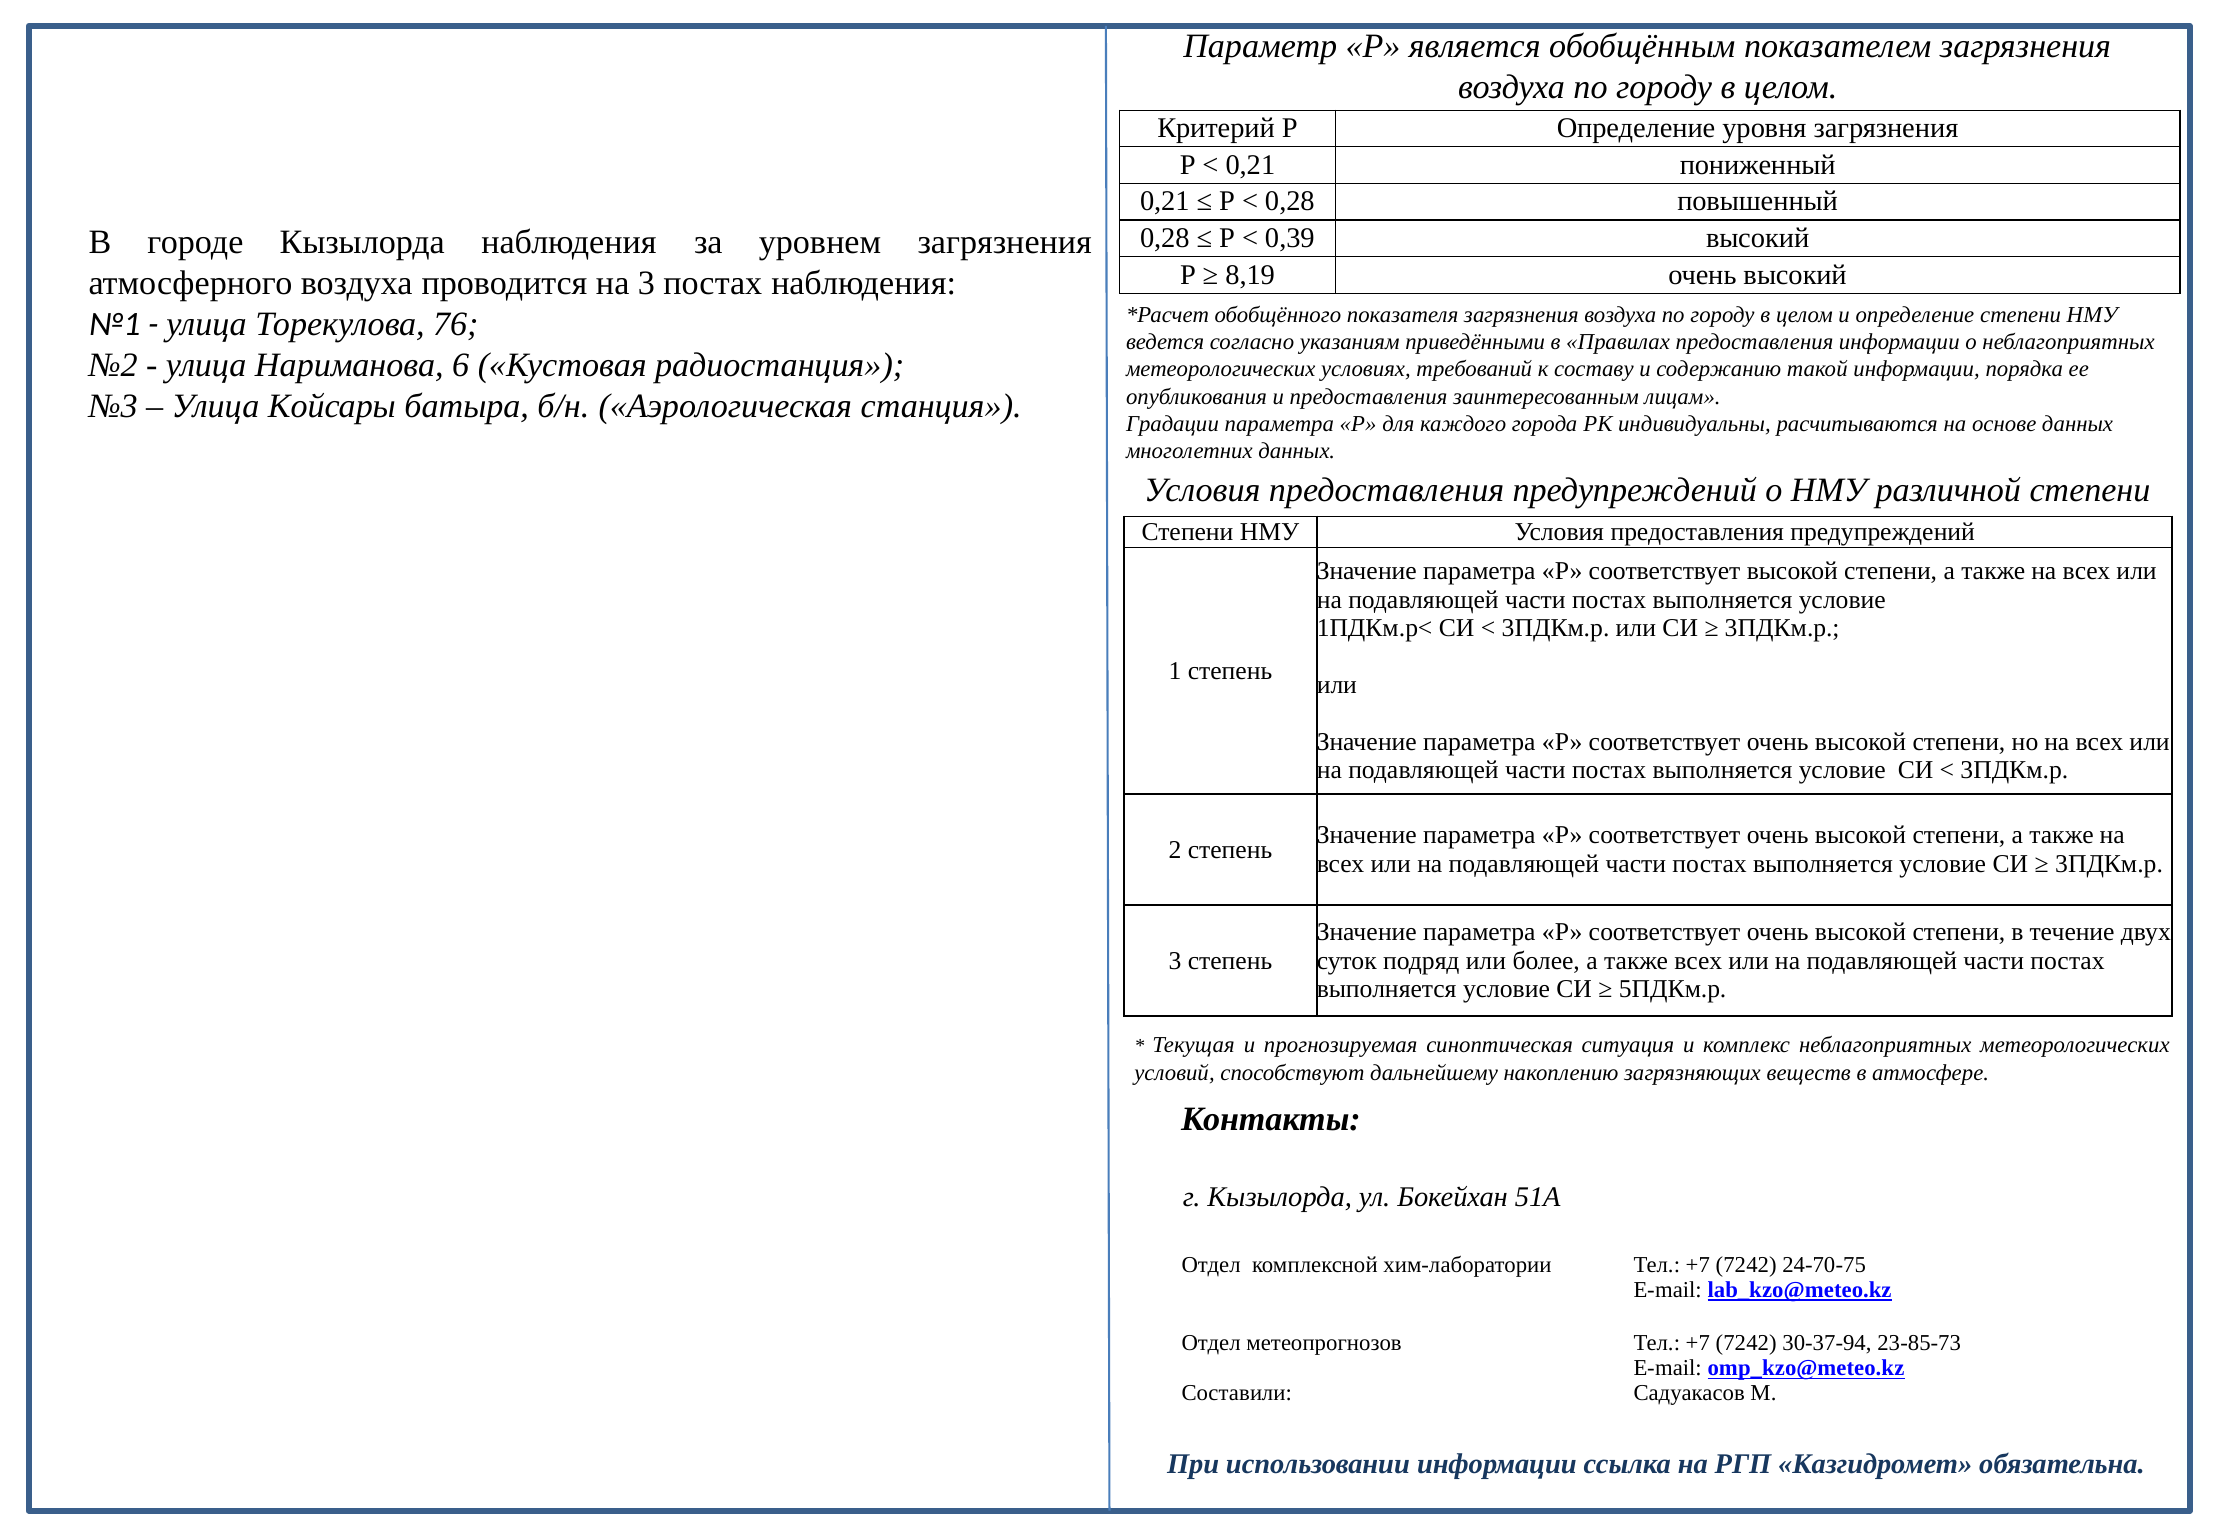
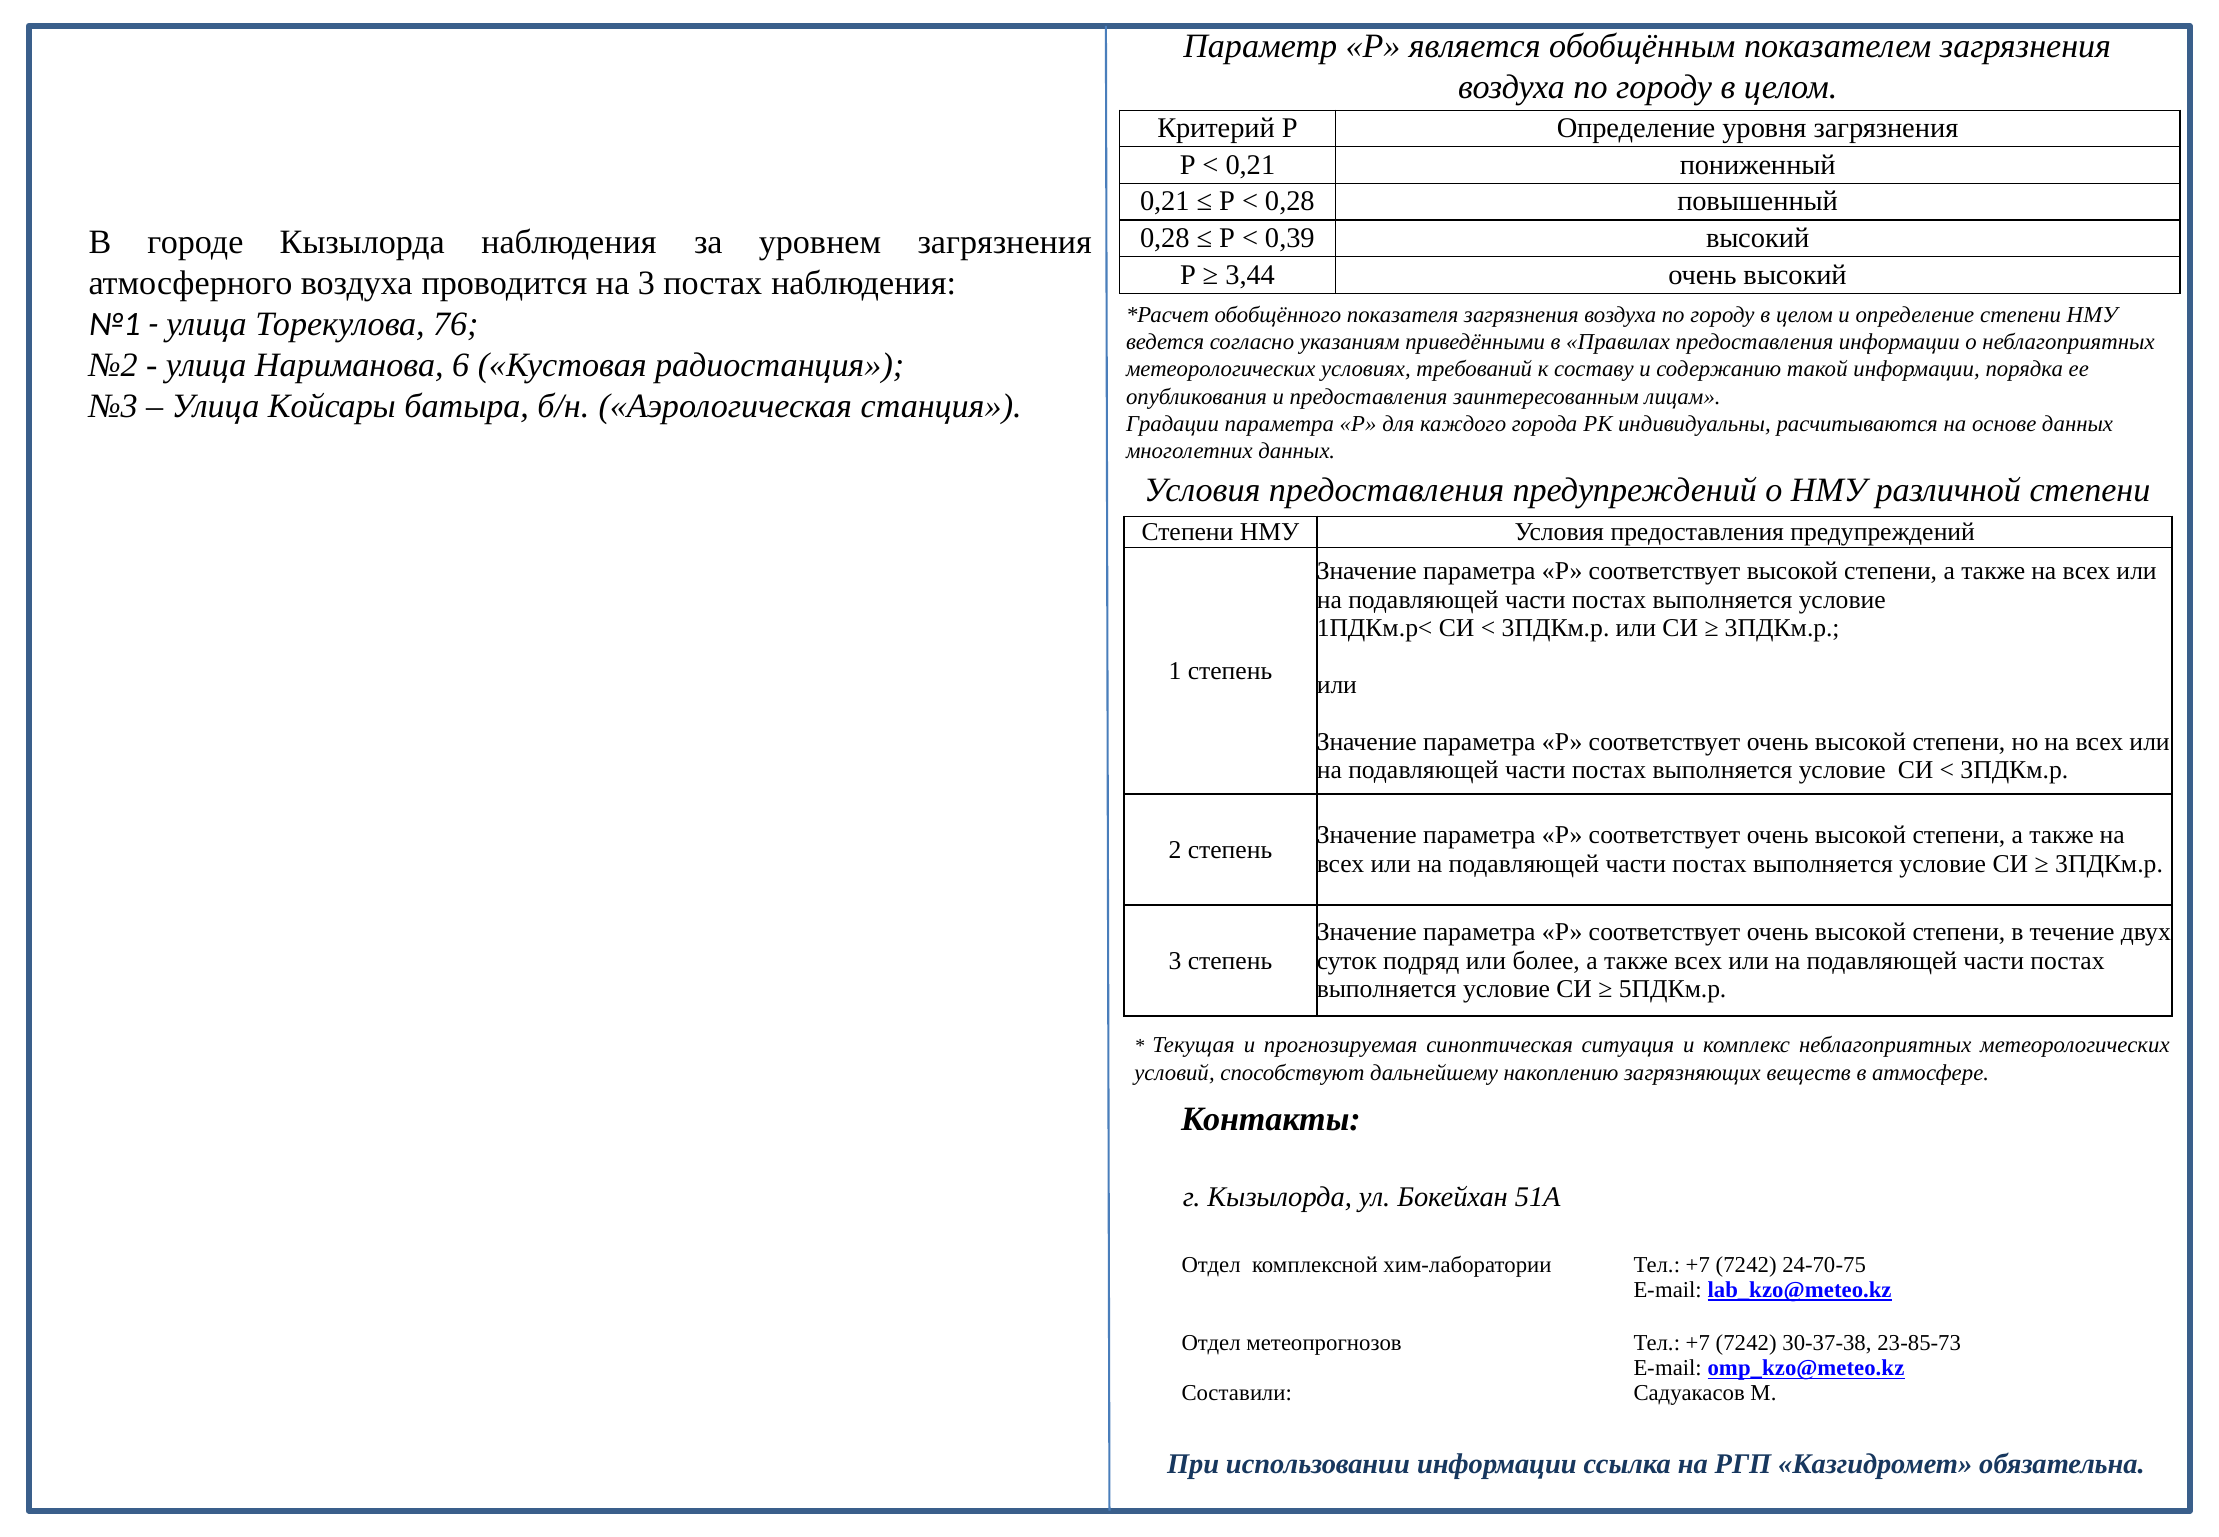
8,19: 8,19 -> 3,44
30-37-94: 30-37-94 -> 30-37-38
